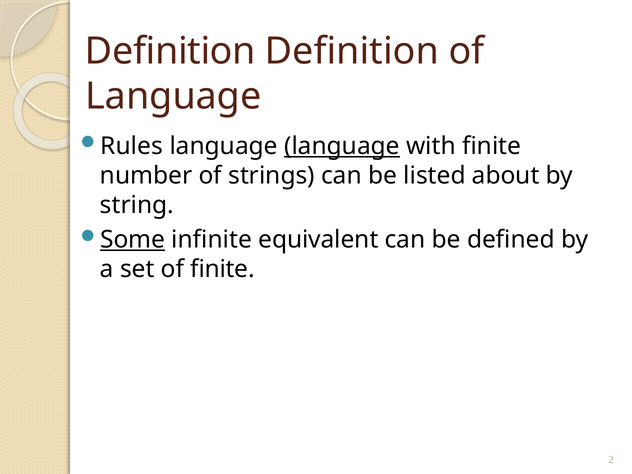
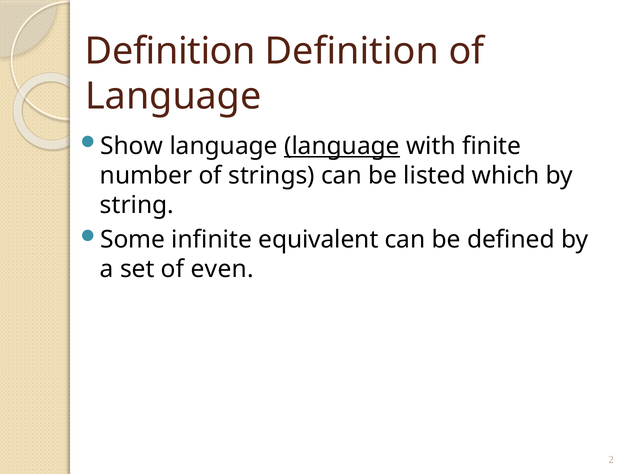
Rules: Rules -> Show
about: about -> which
Some underline: present -> none
of finite: finite -> even
